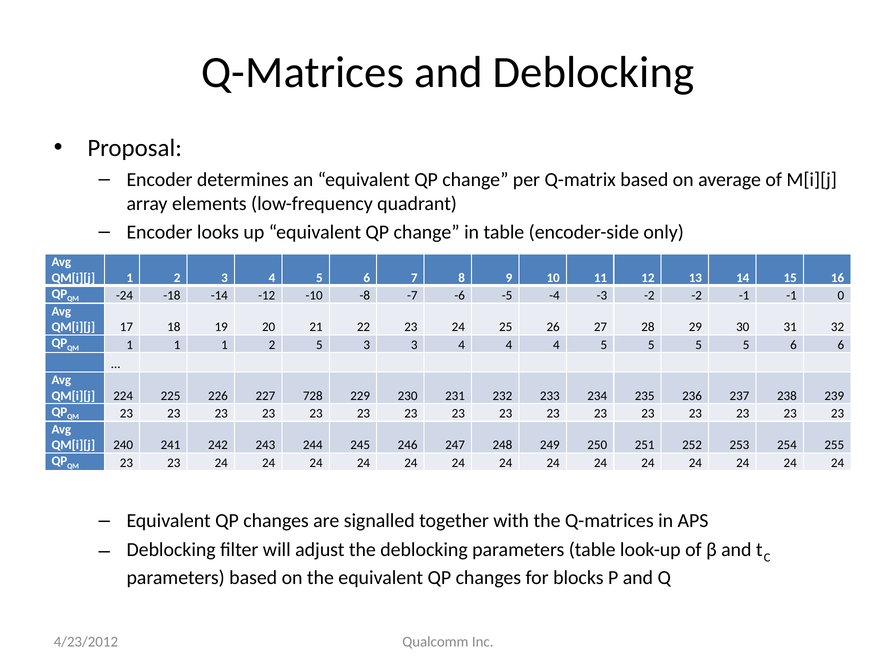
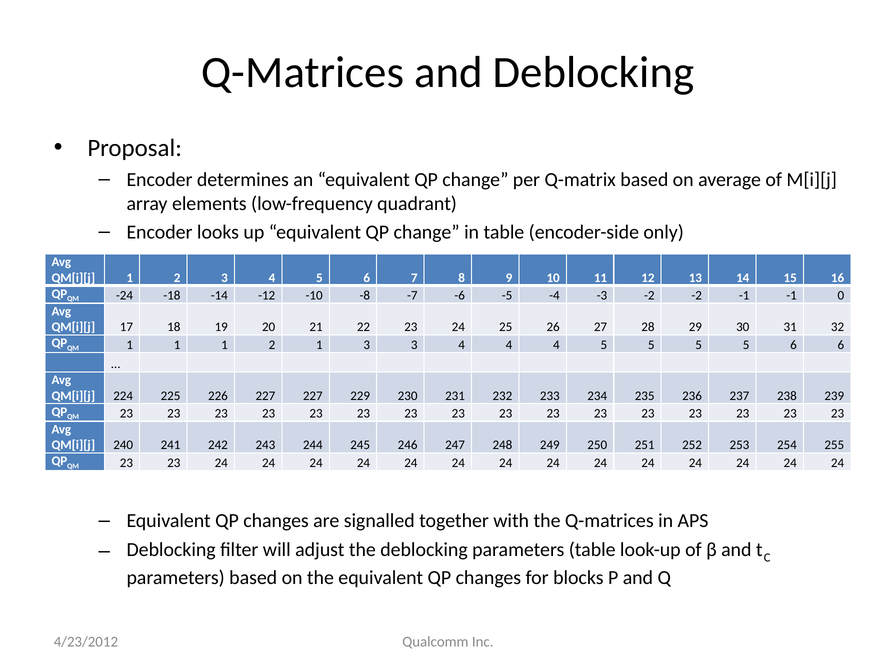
2 5: 5 -> 1
227 728: 728 -> 227
